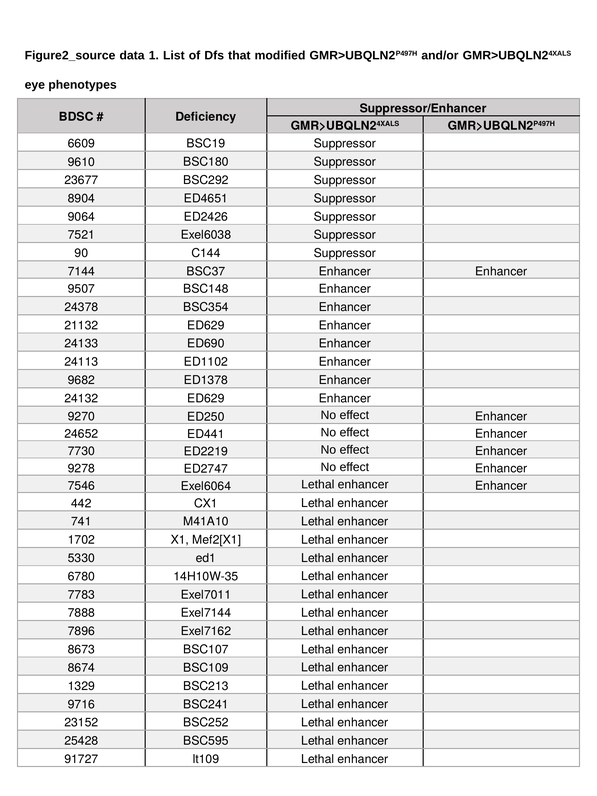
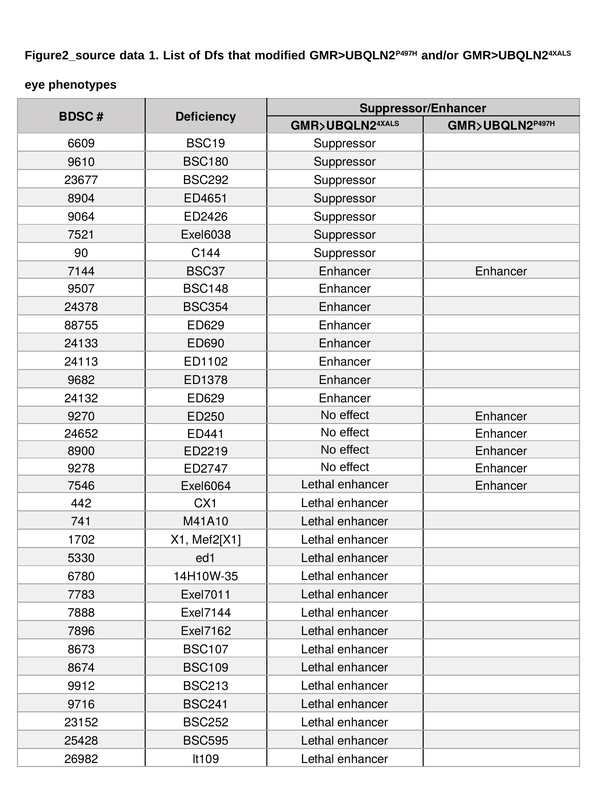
21132: 21132 -> 88755
7730: 7730 -> 8900
1329: 1329 -> 9912
91727: 91727 -> 26982
